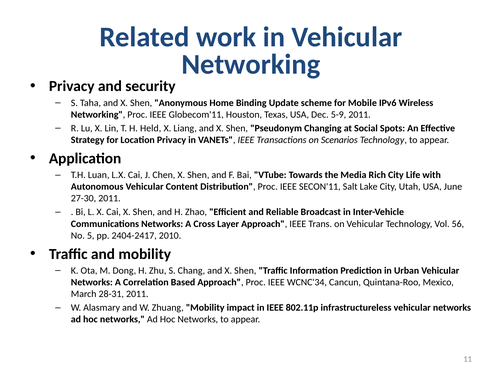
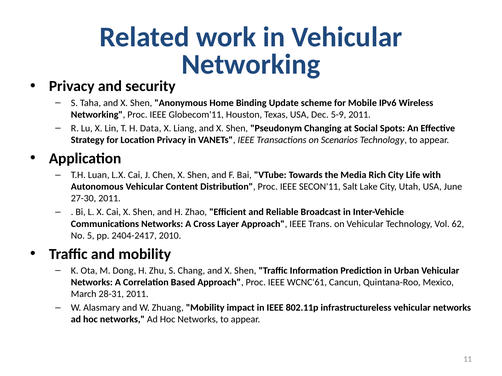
Held: Held -> Data
56: 56 -> 62
WCNC'34: WCNC'34 -> WCNC'61
